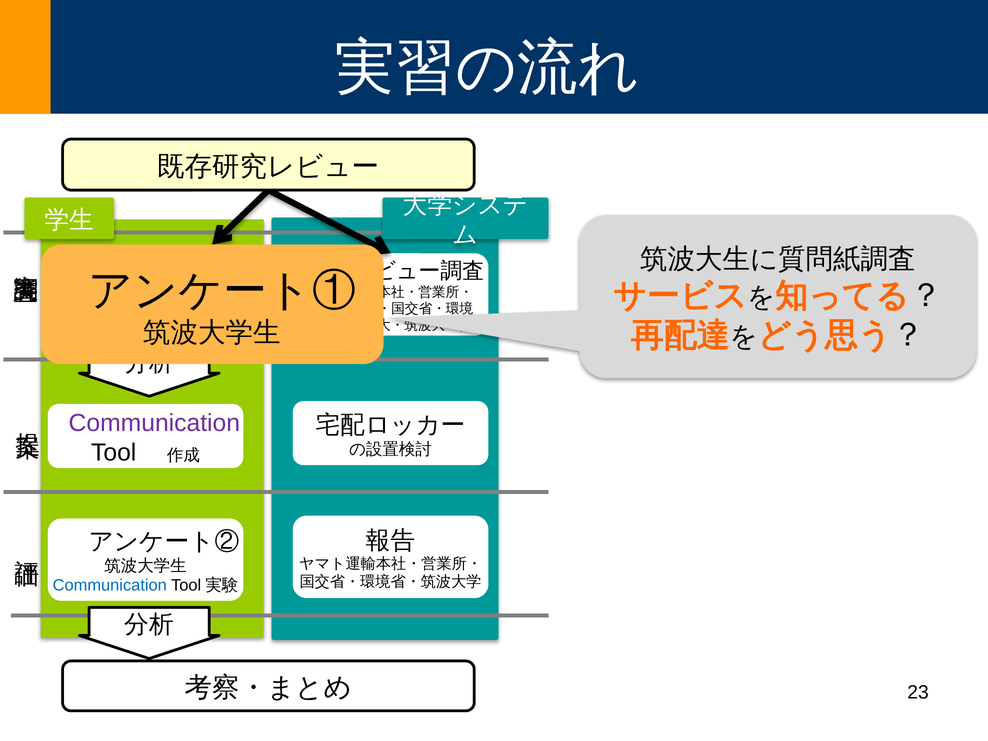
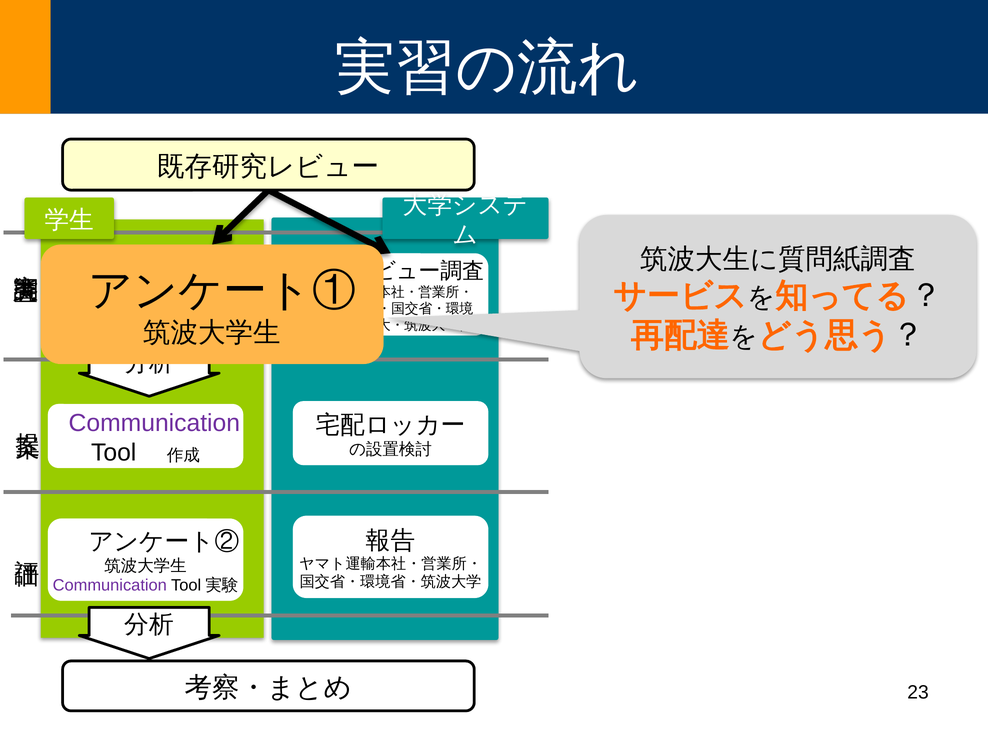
Communication at (110, 586) colour: blue -> purple
